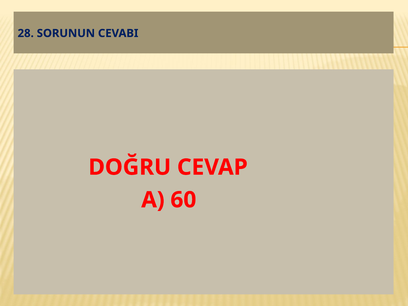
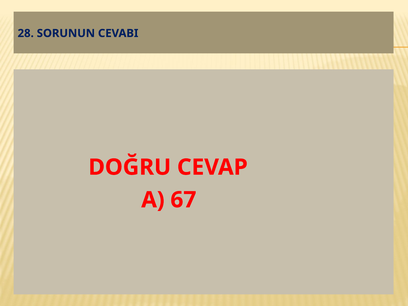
60: 60 -> 67
